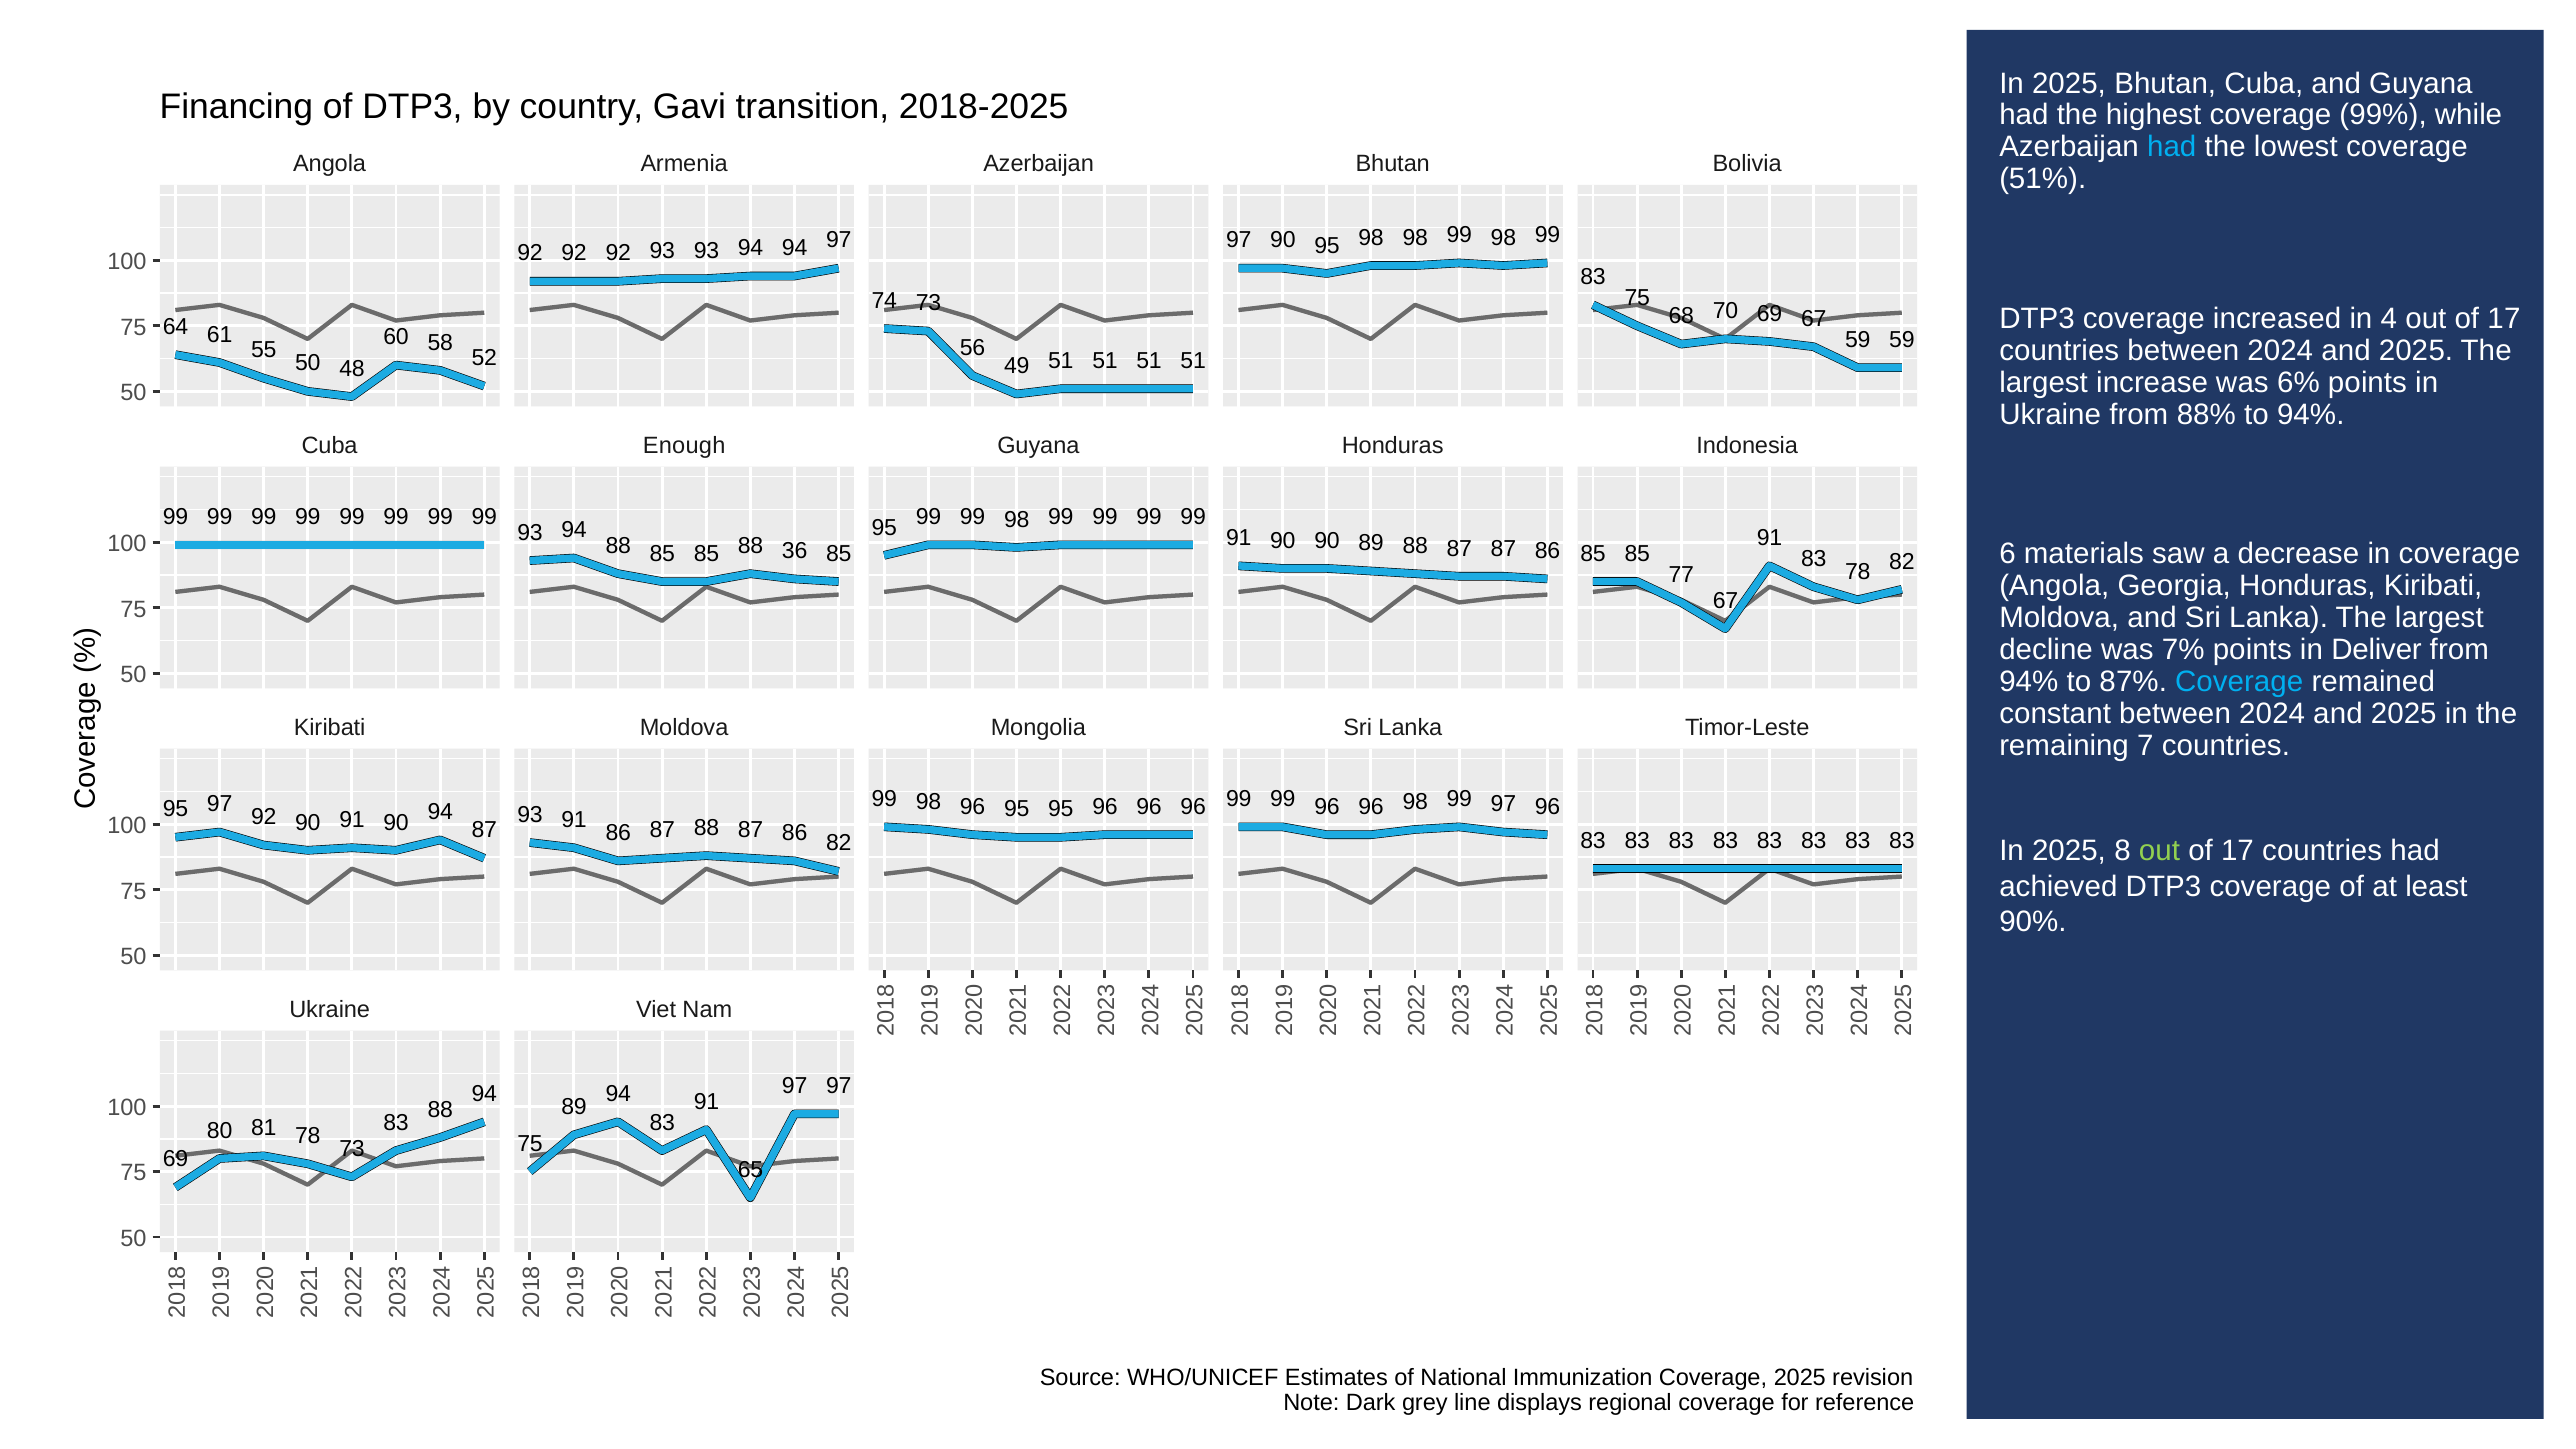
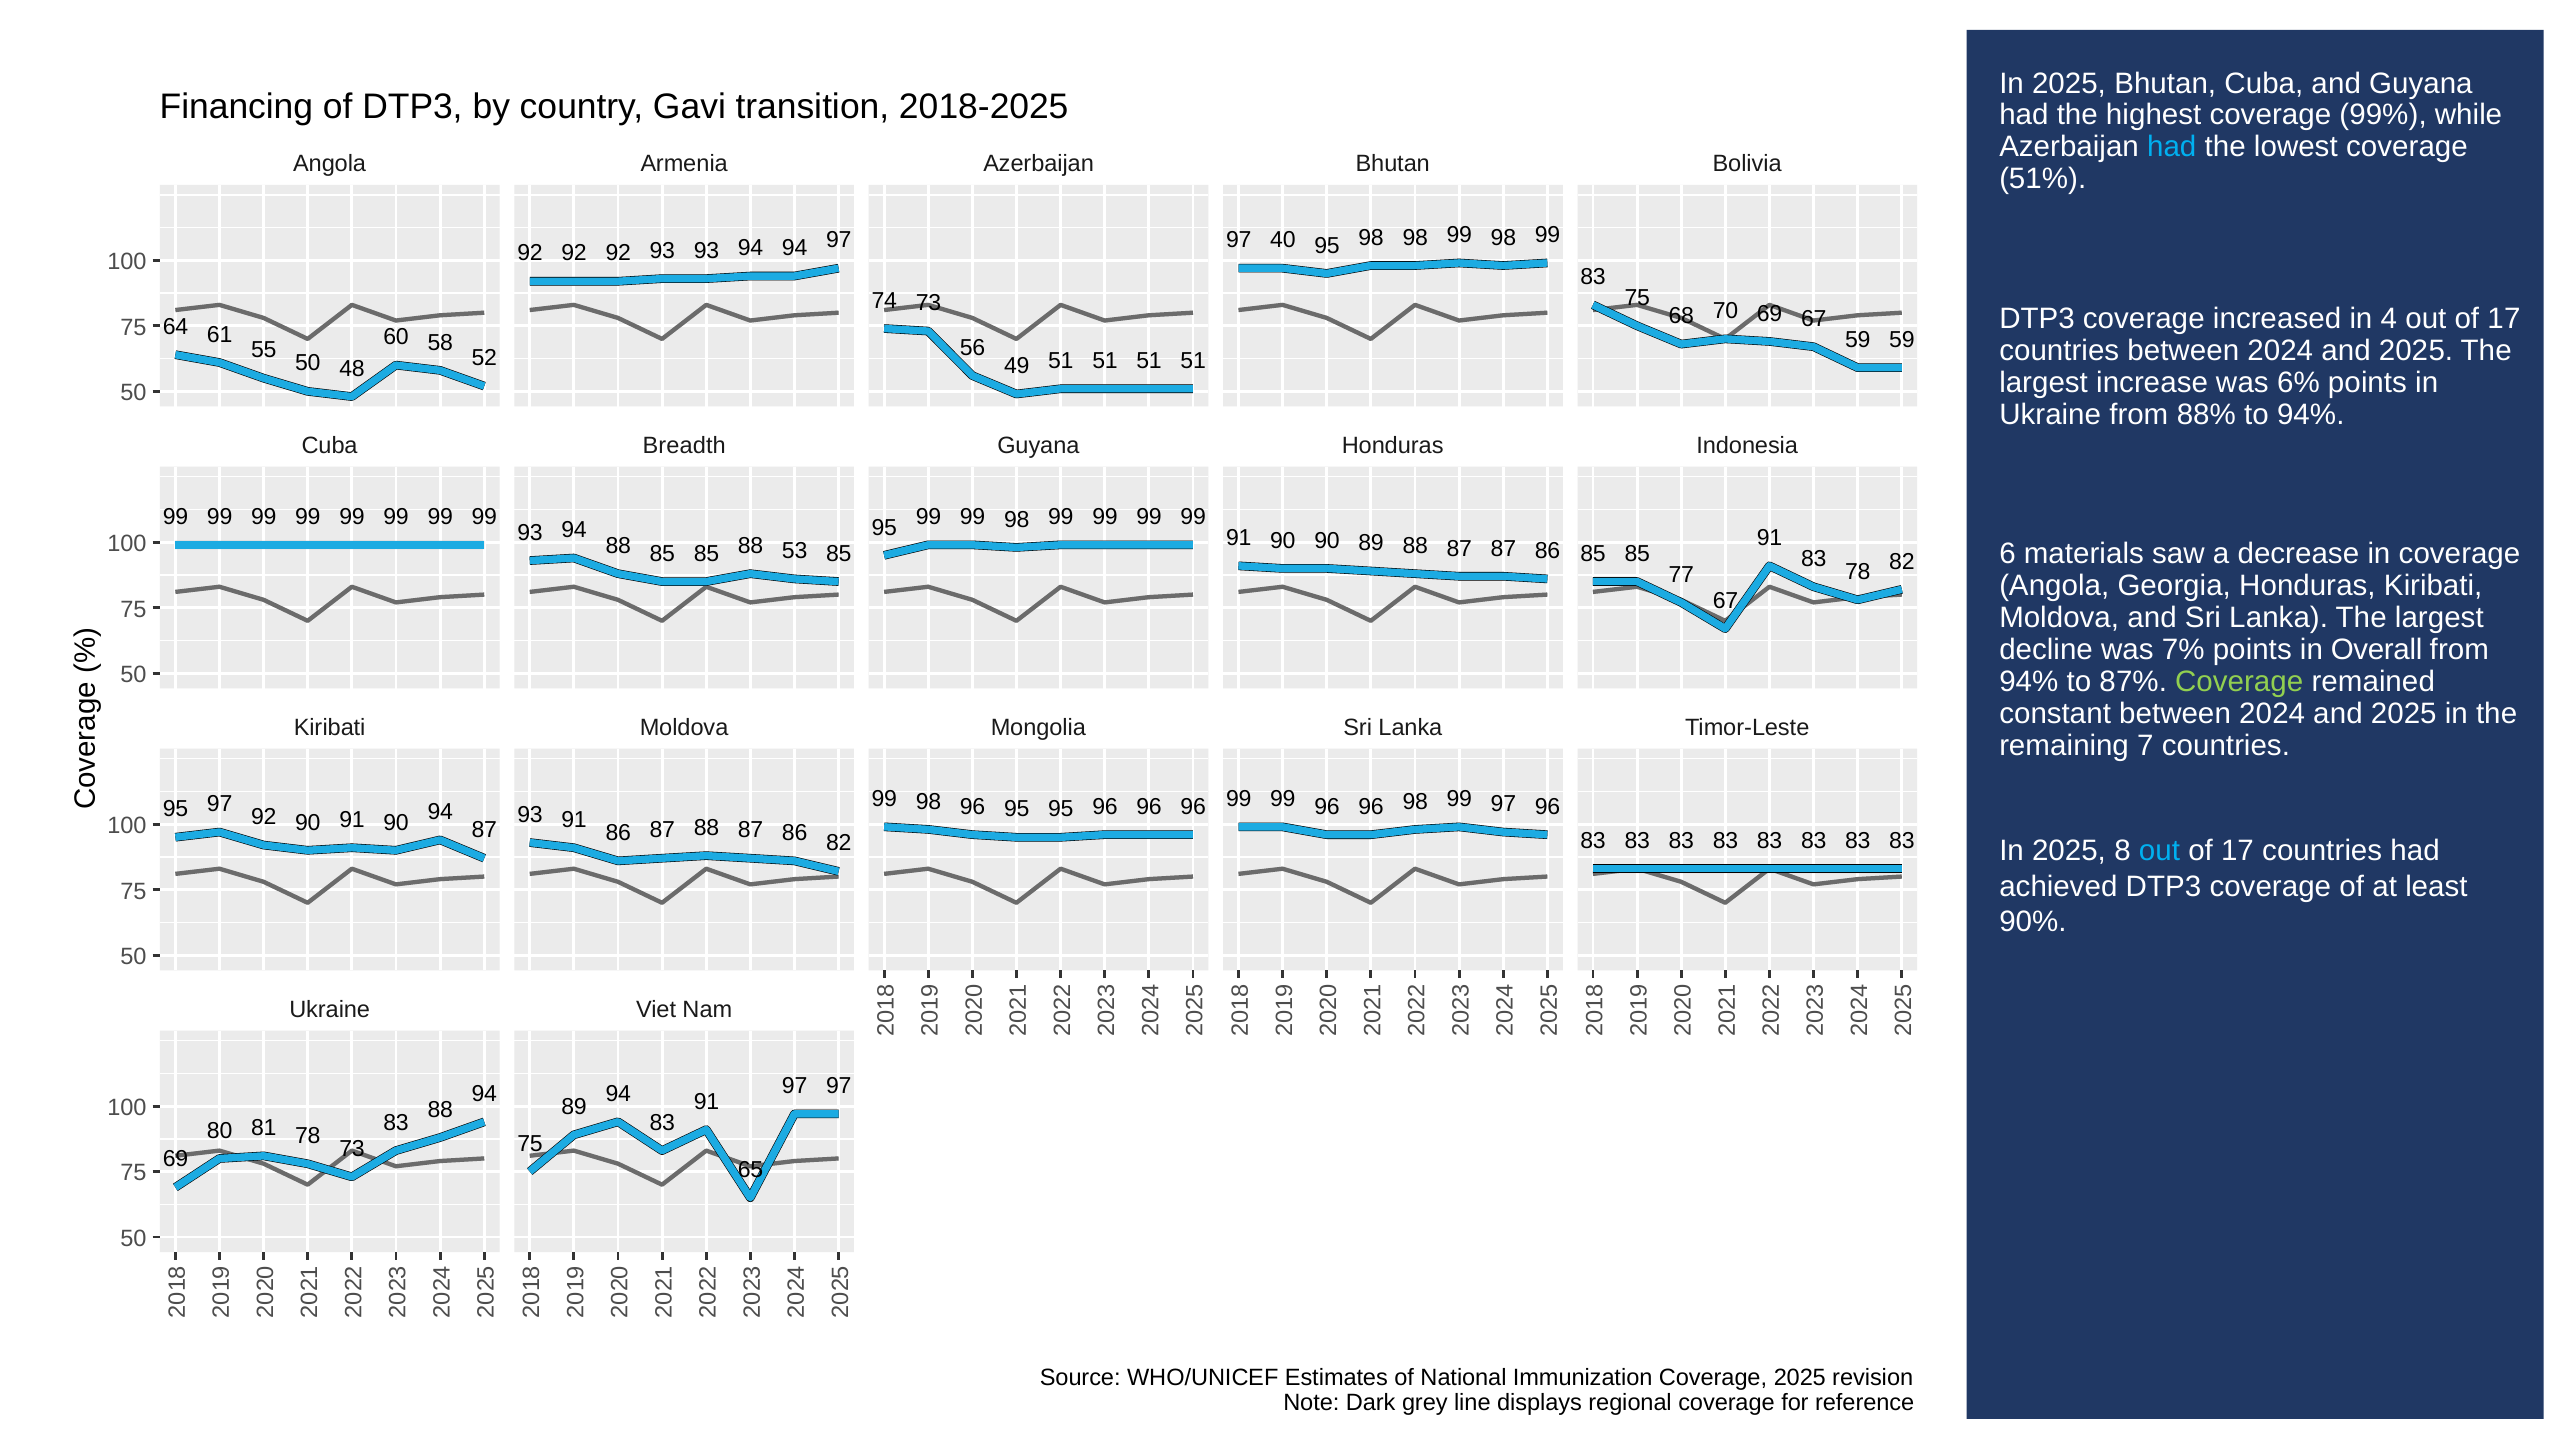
97 90: 90 -> 40
Enough: Enough -> Breadth
36: 36 -> 53
Deliver: Deliver -> Overall
Coverage at (2239, 682) colour: light blue -> light green
out at (2159, 851) colour: light green -> light blue
